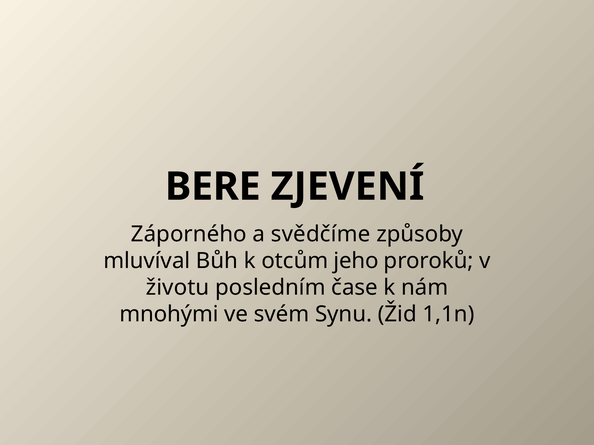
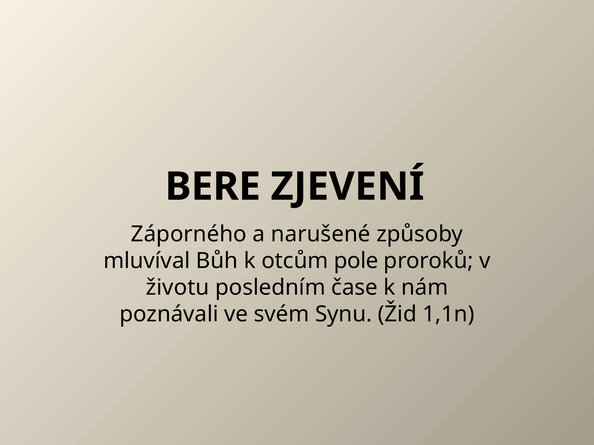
svědčíme: svědčíme -> narušené
jeho: jeho -> pole
mnohými: mnohými -> poznávali
